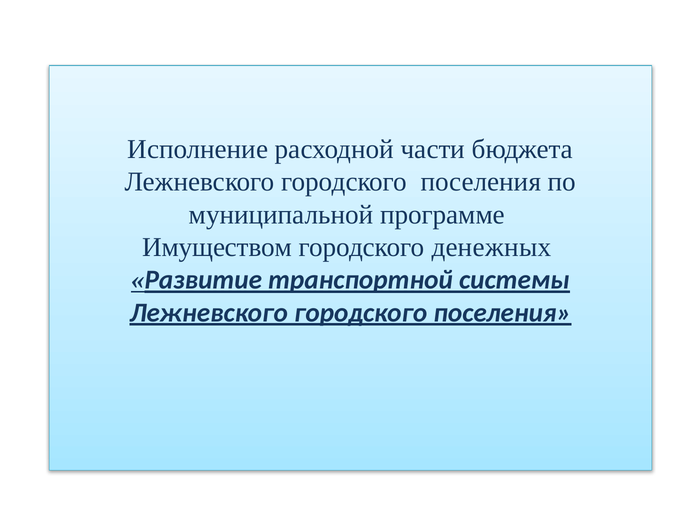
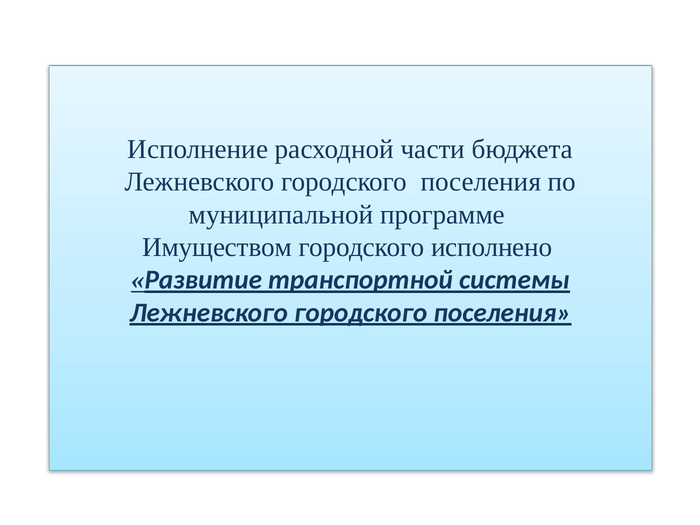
денежных: денежных -> исполнено
